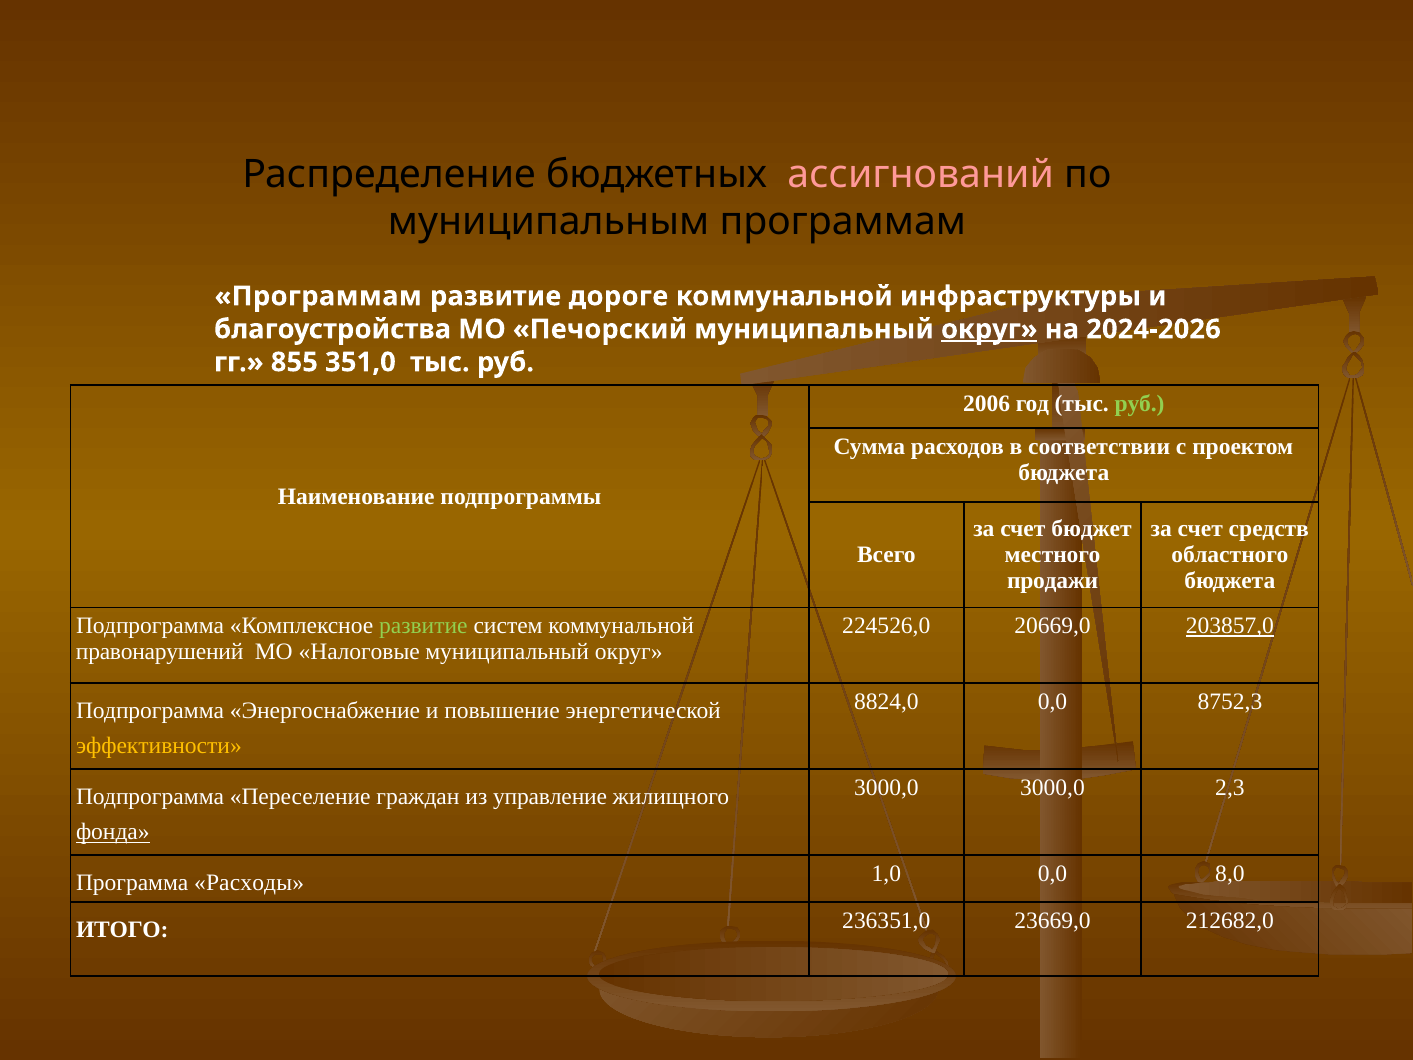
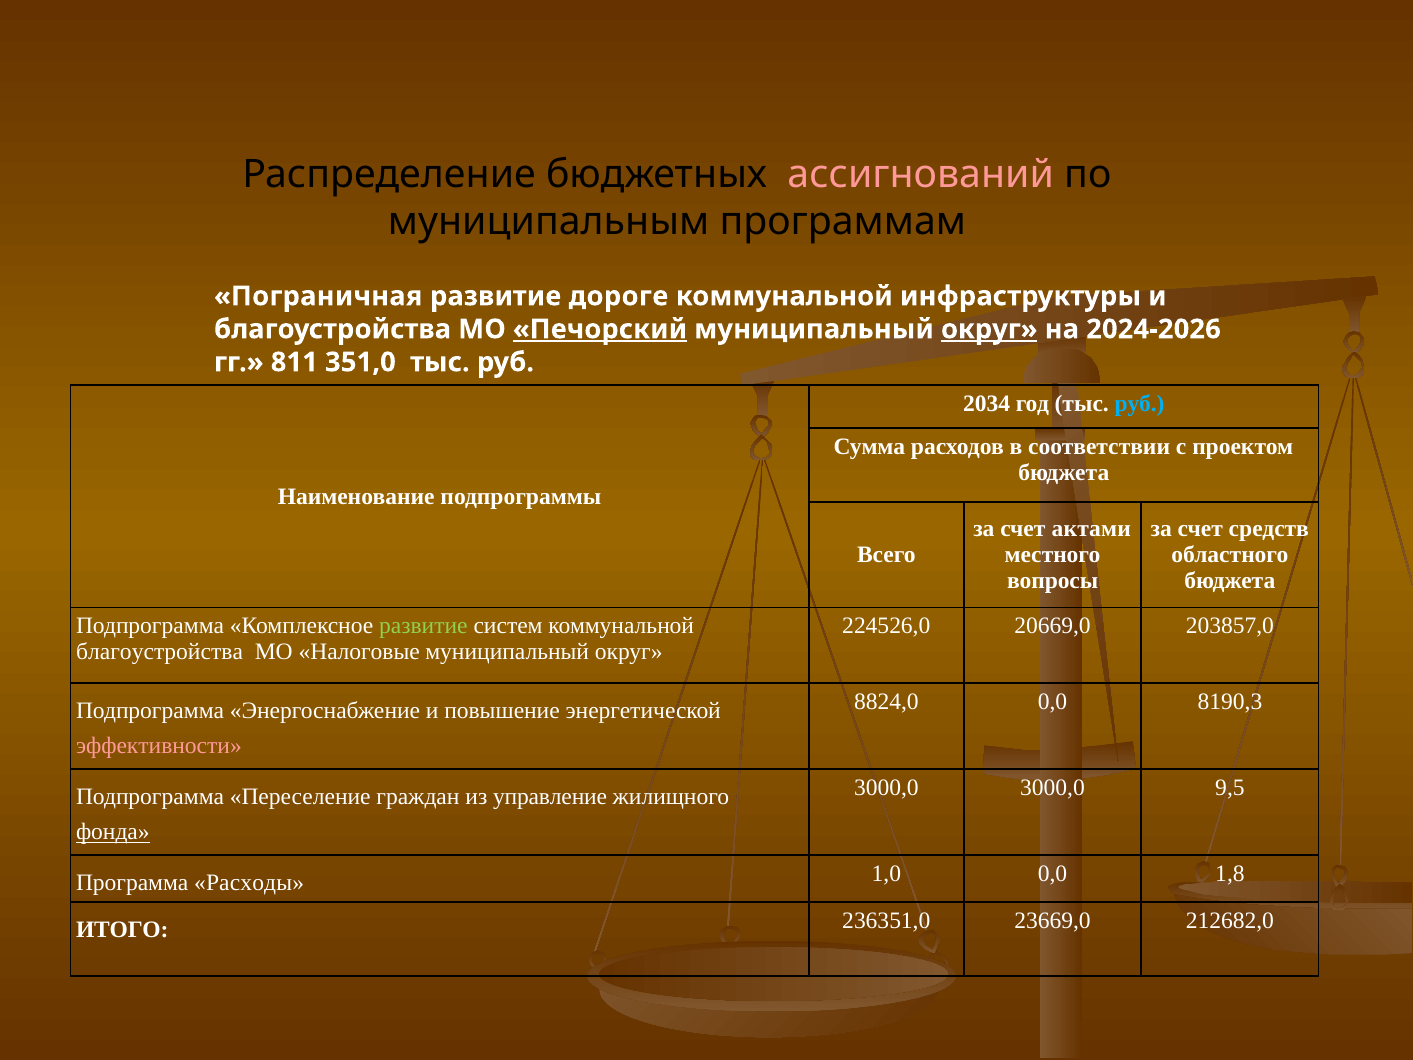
Программам at (318, 296): Программам -> Пограничная
Печорский underline: none -> present
855: 855 -> 811
2006: 2006 -> 2034
руб at (1140, 404) colour: light green -> light blue
бюджет: бюджет -> актами
продажи: продажи -> вопросы
203857,0 underline: present -> none
правонарушений at (160, 652): правонарушений -> благоустройства
8752,3: 8752,3 -> 8190,3
эффективности colour: yellow -> pink
2,3: 2,3 -> 9,5
8,0: 8,0 -> 1,8
